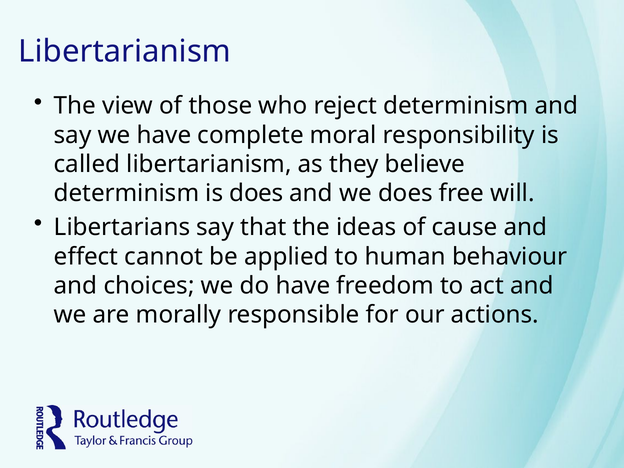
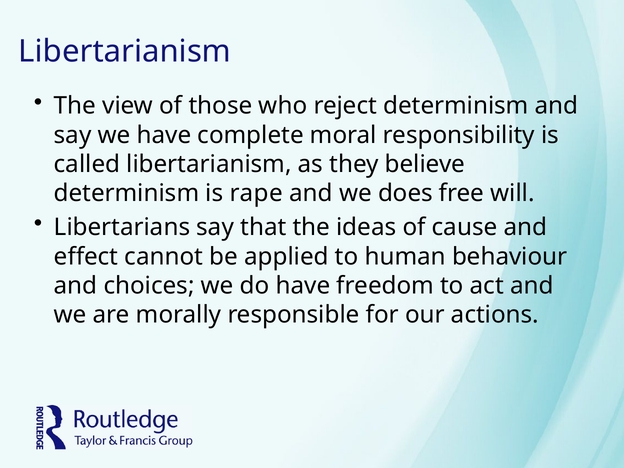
is does: does -> rape
